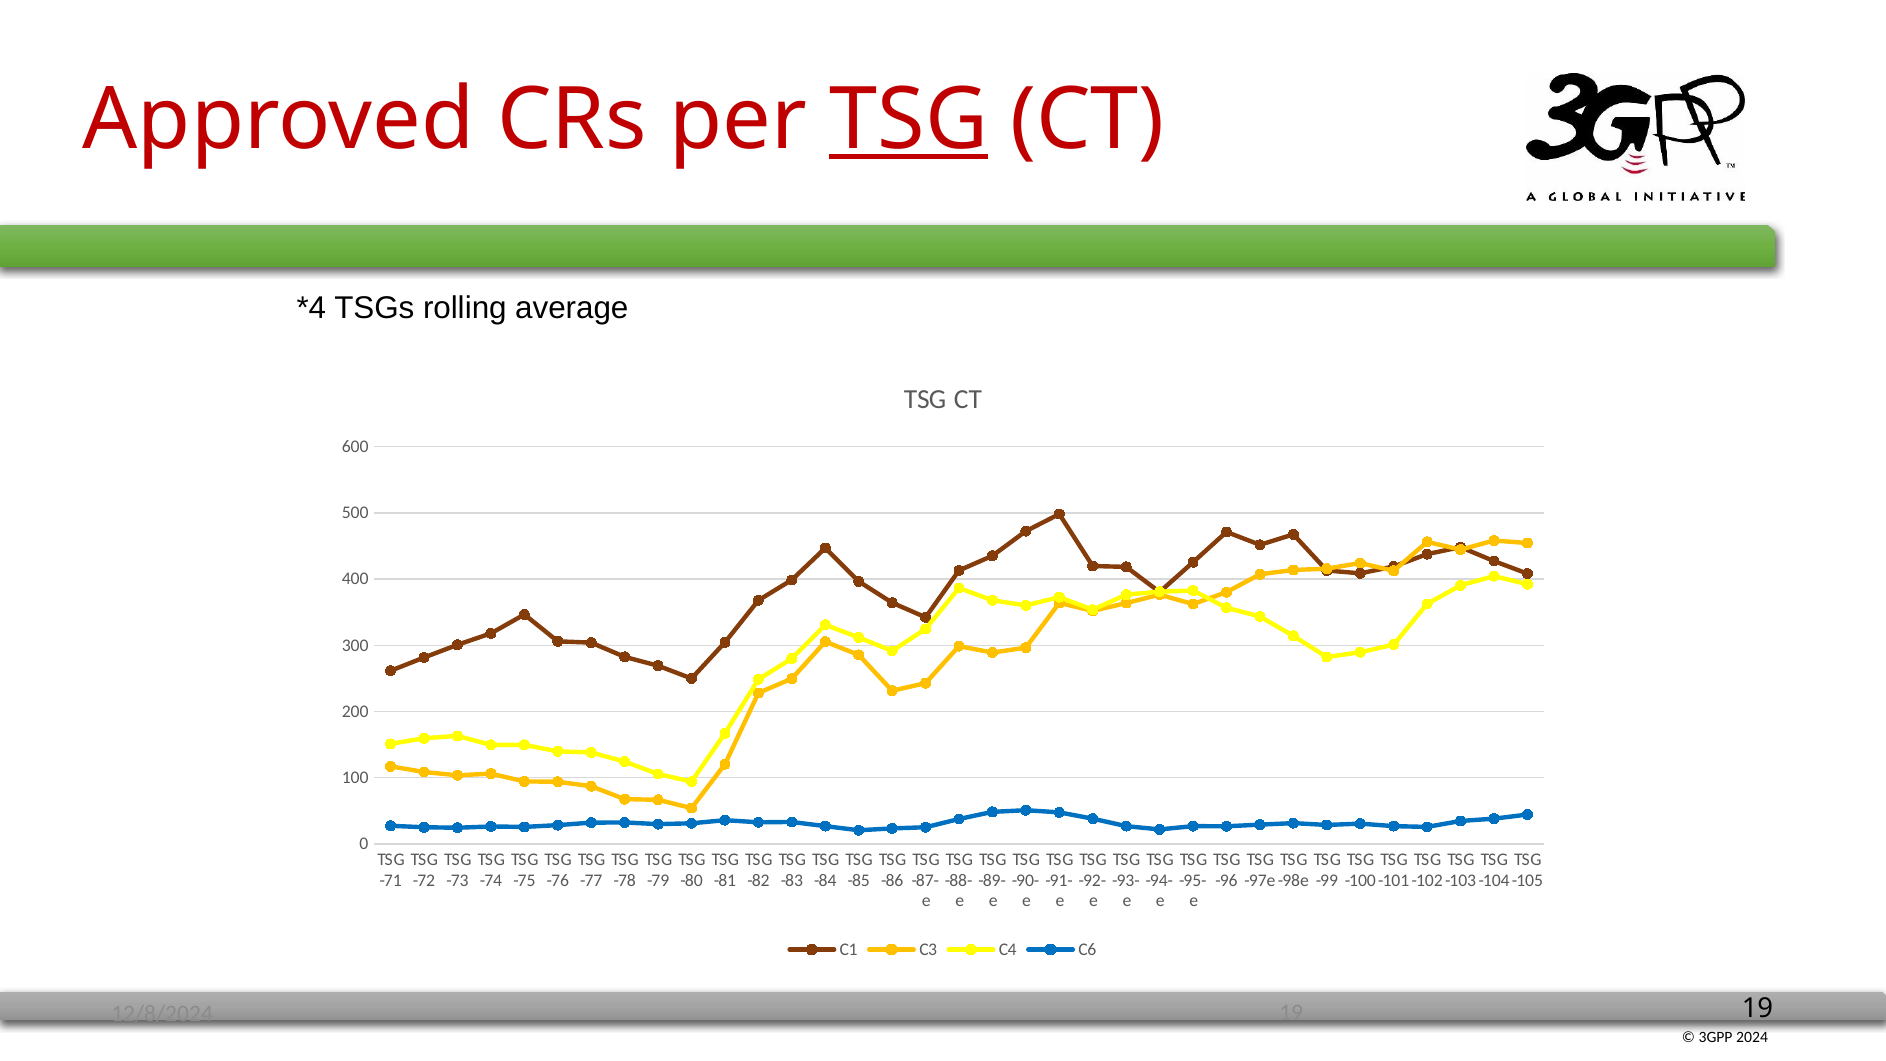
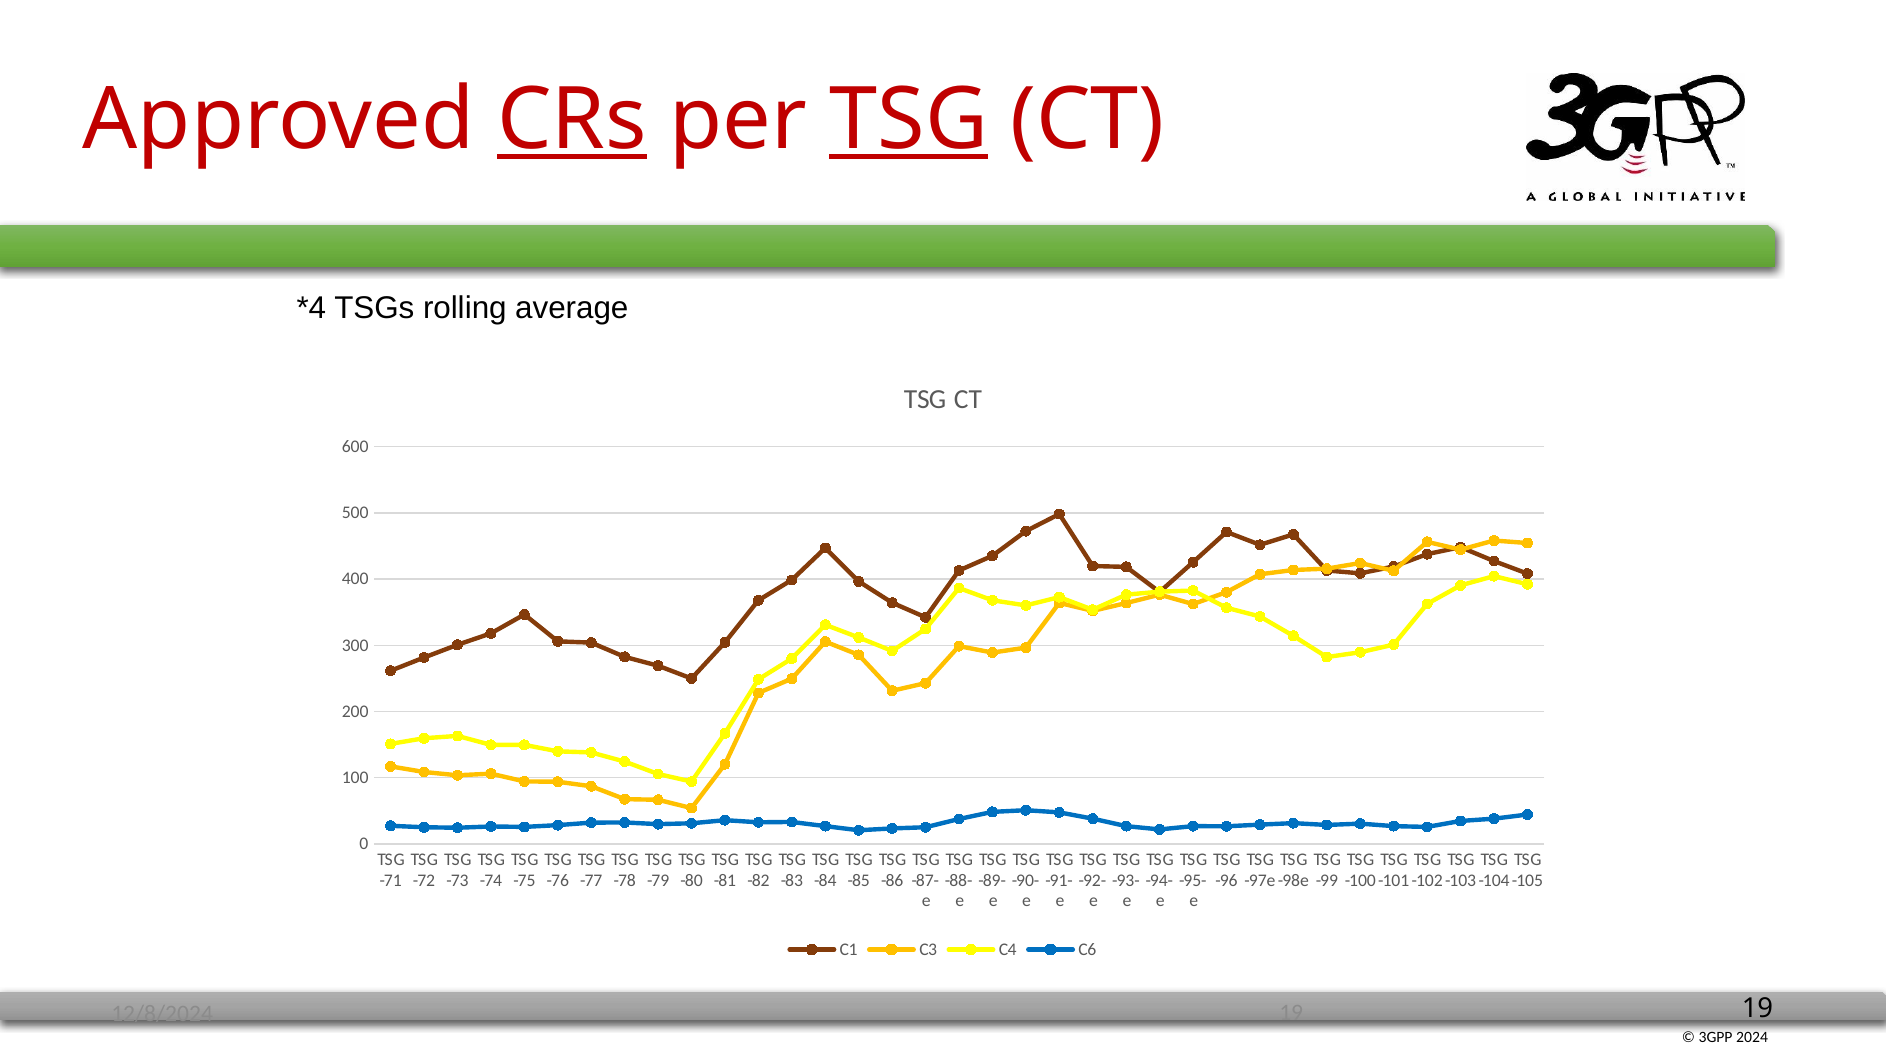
CRs underline: none -> present
